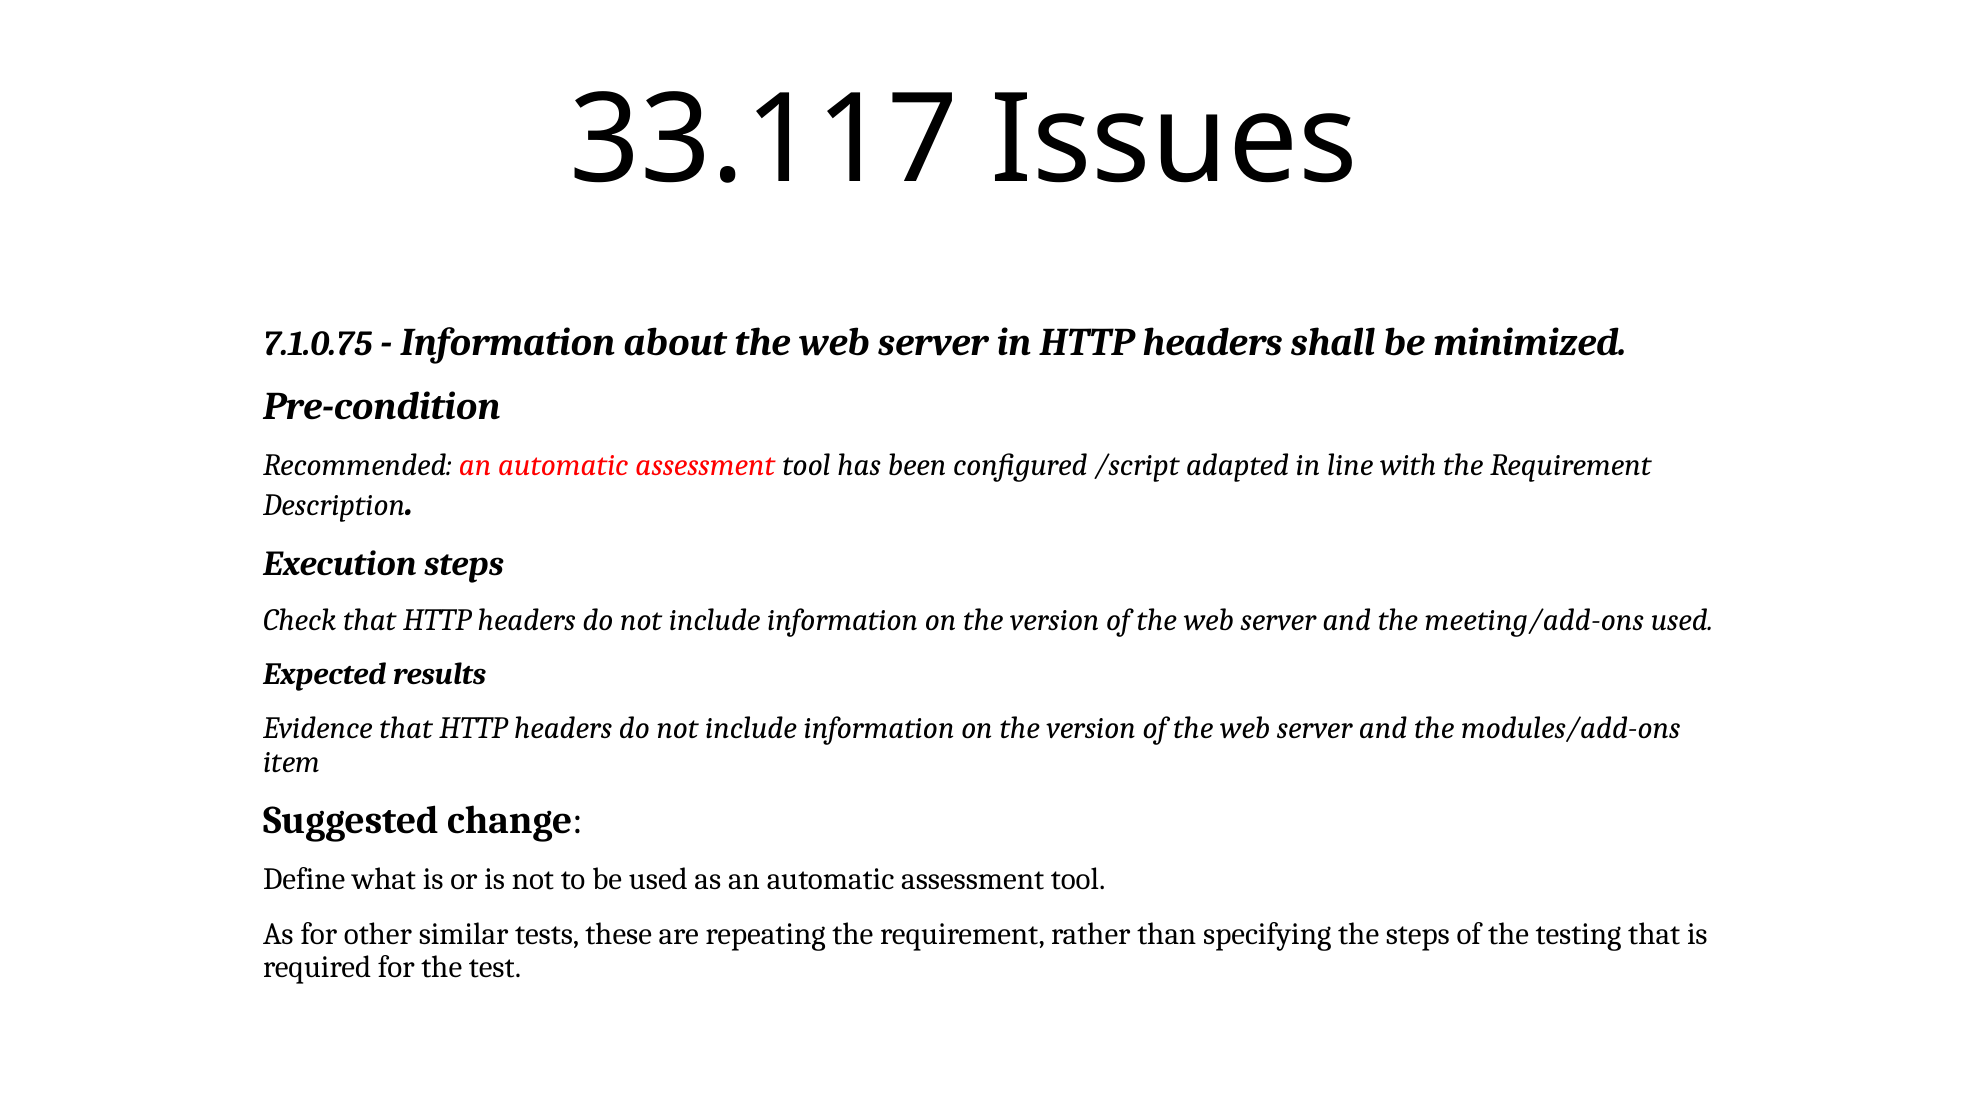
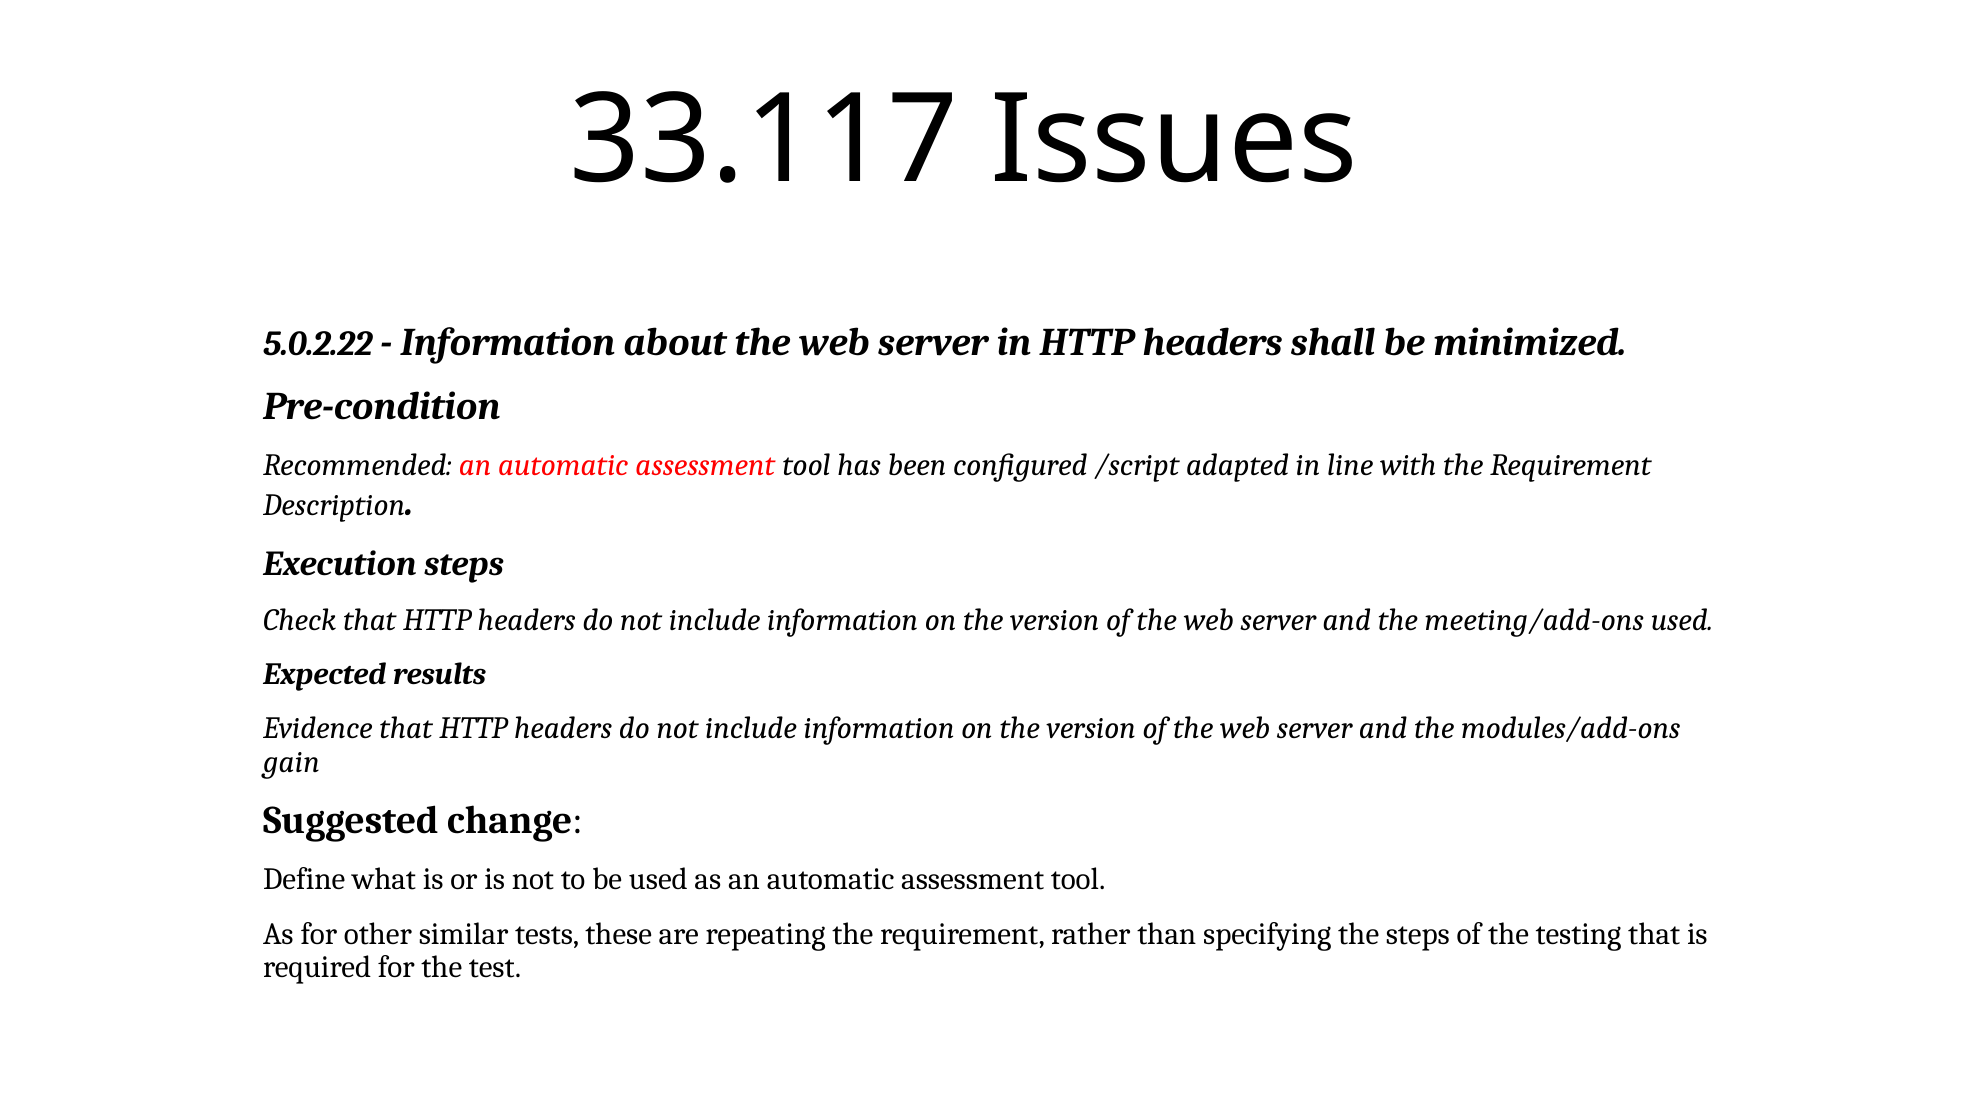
7.1.0.75: 7.1.0.75 -> 5.0.2.22
item: item -> gain
